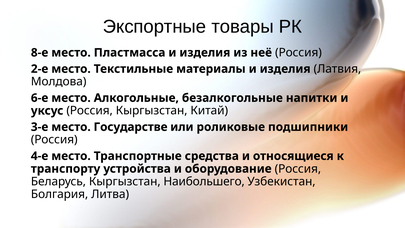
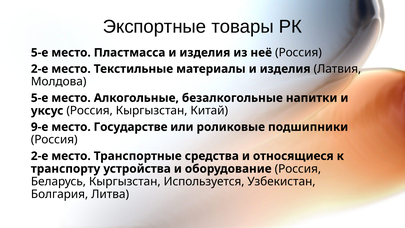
8-е at (40, 53): 8-е -> 5-е
6-е at (40, 98): 6-е -> 5-е
3-е: 3-е -> 9-е
4-е at (40, 156): 4-е -> 2-е
Наибольшего: Наибольшего -> Используется
